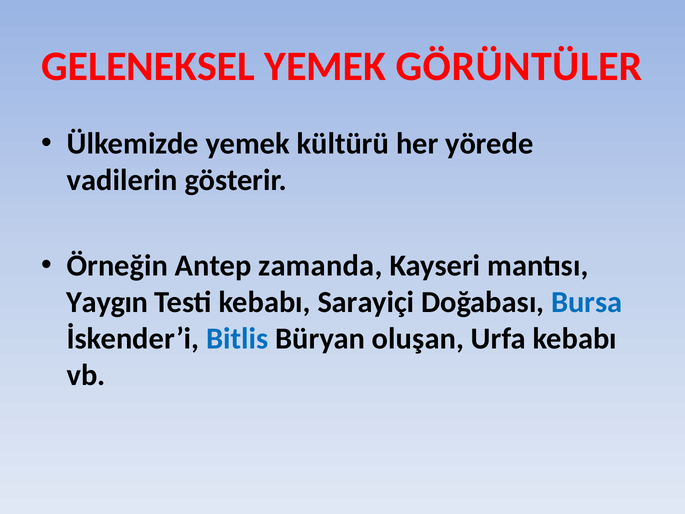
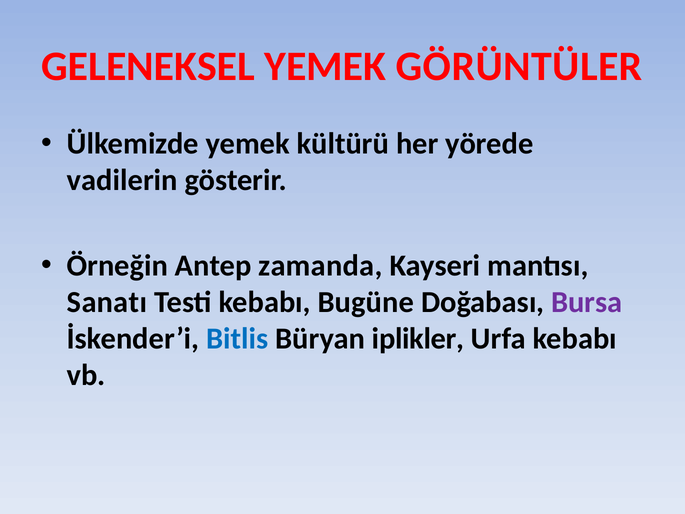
Yaygın: Yaygın -> Sanatı
Sarayiçi: Sarayiçi -> Bugüne
Bursa colour: blue -> purple
oluşan: oluşan -> iplikler
